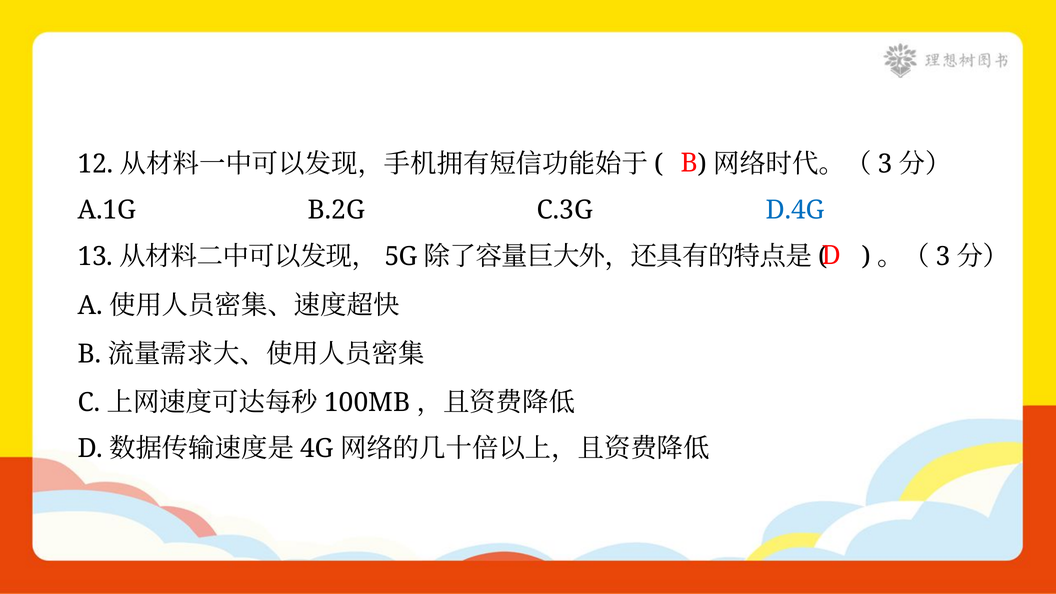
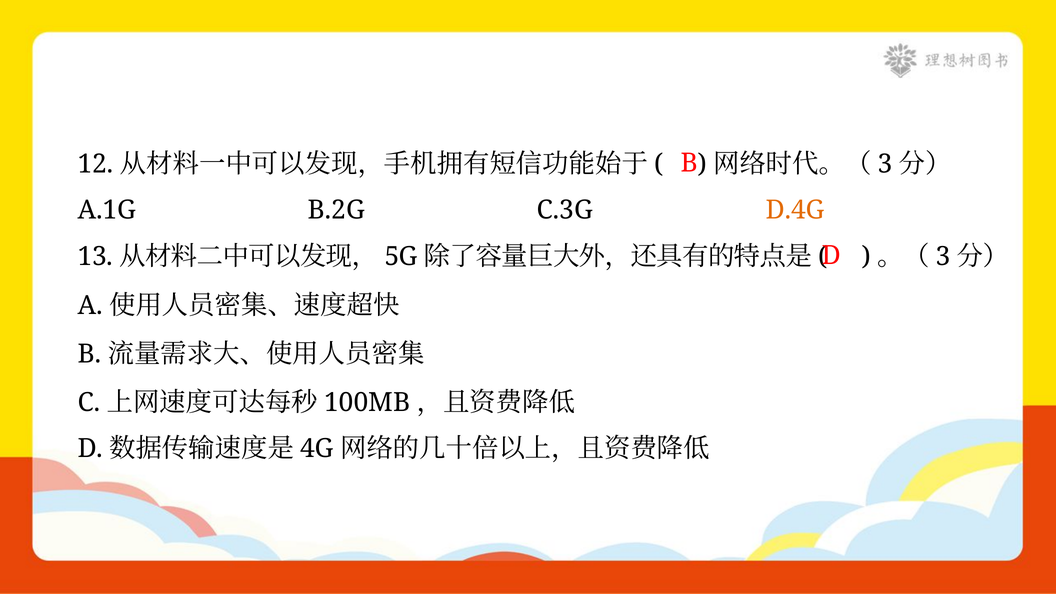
D.4G colour: blue -> orange
